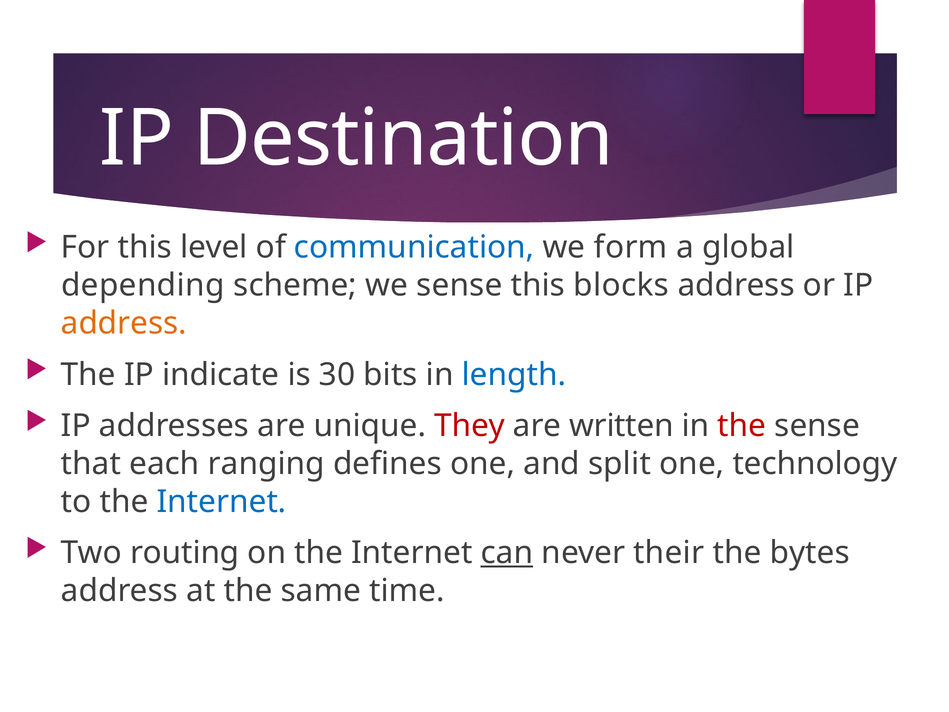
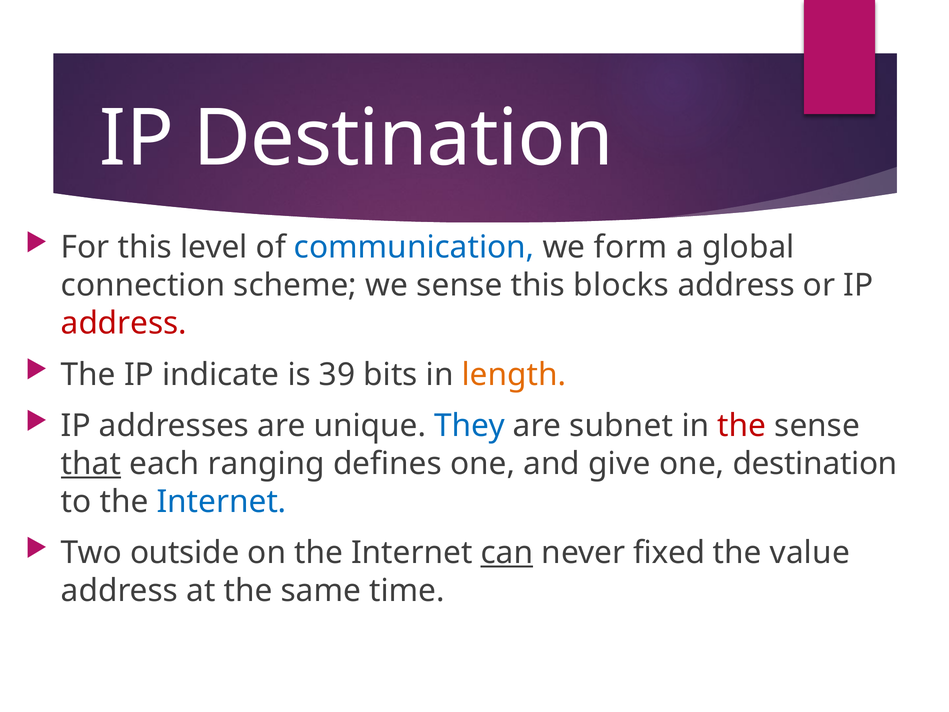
depending: depending -> connection
address at (124, 323) colour: orange -> red
30: 30 -> 39
length colour: blue -> orange
They colour: red -> blue
written: written -> subnet
that underline: none -> present
split: split -> give
one technology: technology -> destination
routing: routing -> outside
their: their -> fixed
bytes: bytes -> value
